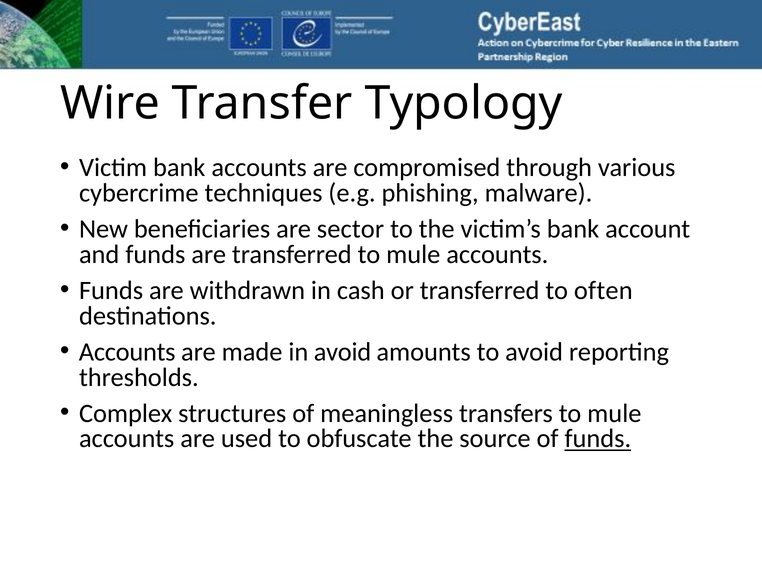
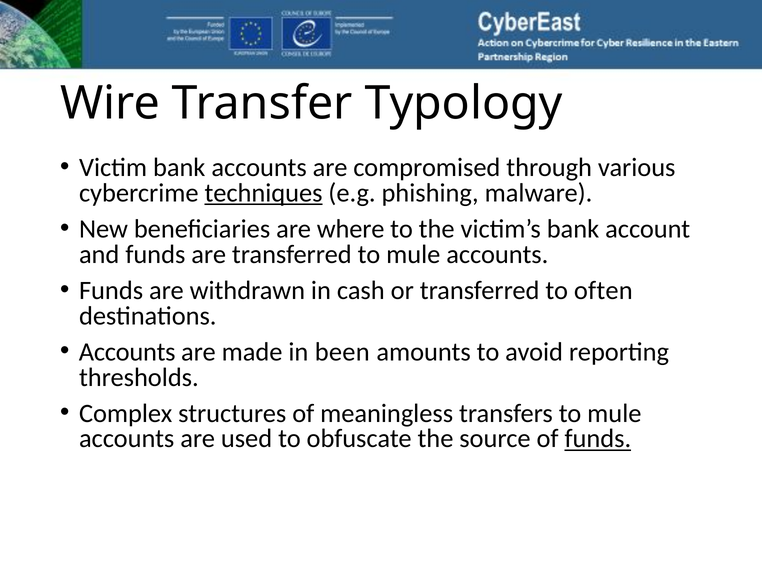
techniques underline: none -> present
sector: sector -> where
in avoid: avoid -> been
